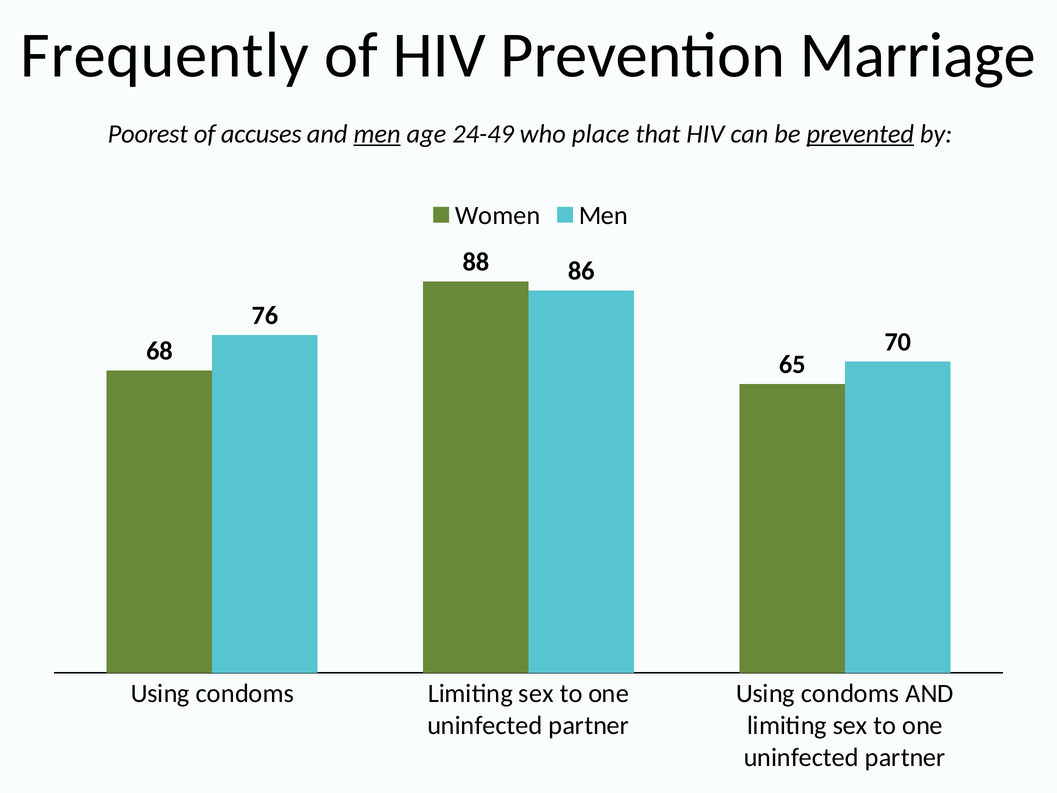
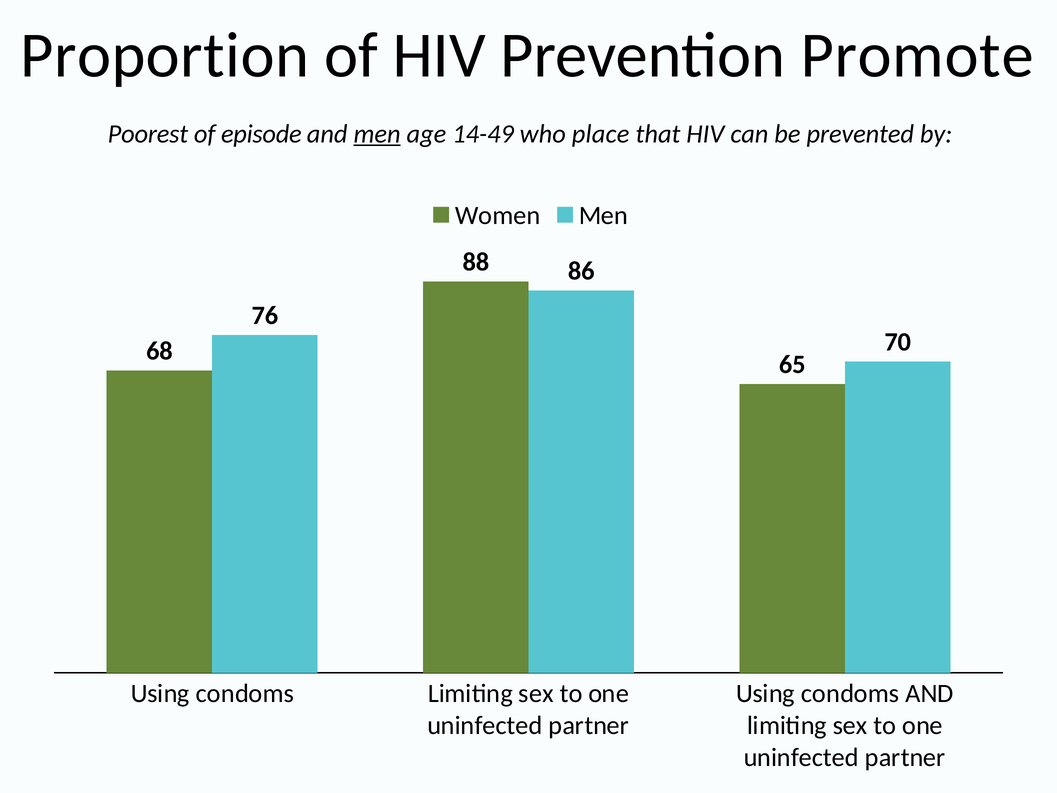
Frequently: Frequently -> Proportion
Marriage: Marriage -> Promote
accuses: accuses -> episode
24-49: 24-49 -> 14-49
prevented underline: present -> none
